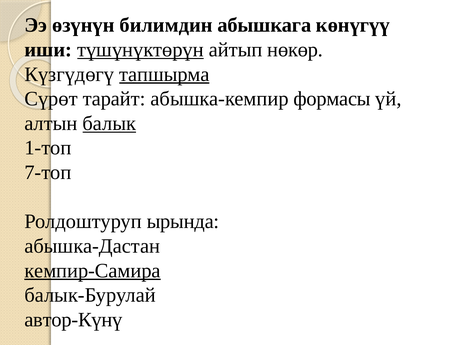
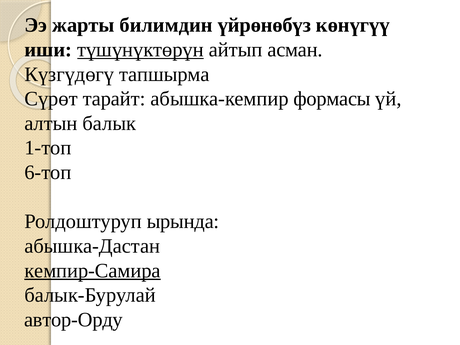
өзүнүн: өзүнүн -> жарты
абышкага: абышкага -> үйрөнөбүз
нөкөр: нөкөр -> асман
тапшырма underline: present -> none
балык underline: present -> none
7-топ: 7-топ -> 6-топ
автор-Күнү: автор-Күнү -> автор-Орду
